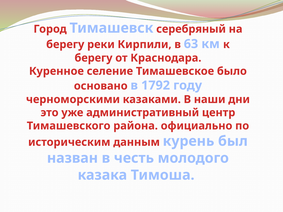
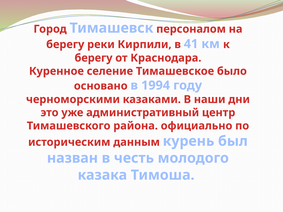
серебряный: серебряный -> персоналом
63: 63 -> 41
1792: 1792 -> 1994
